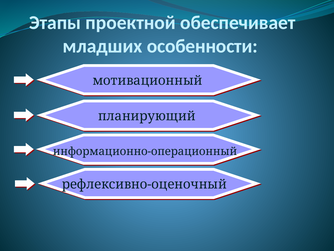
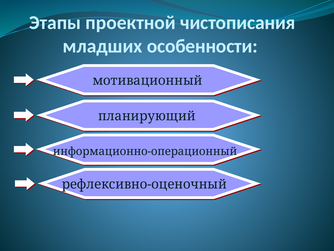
обеспечивает: обеспечивает -> чистописания
